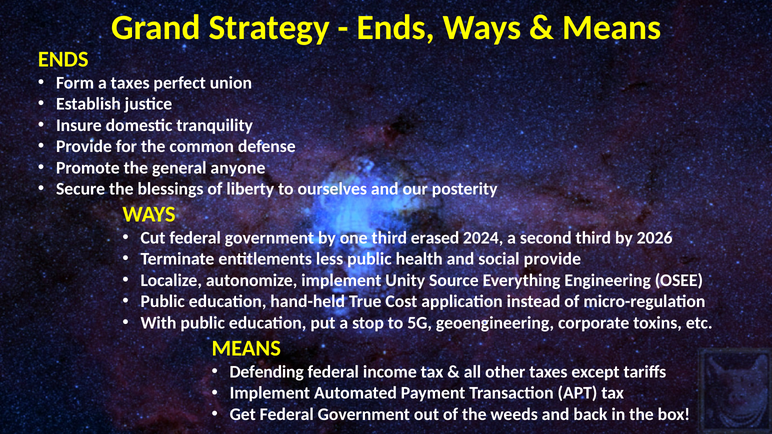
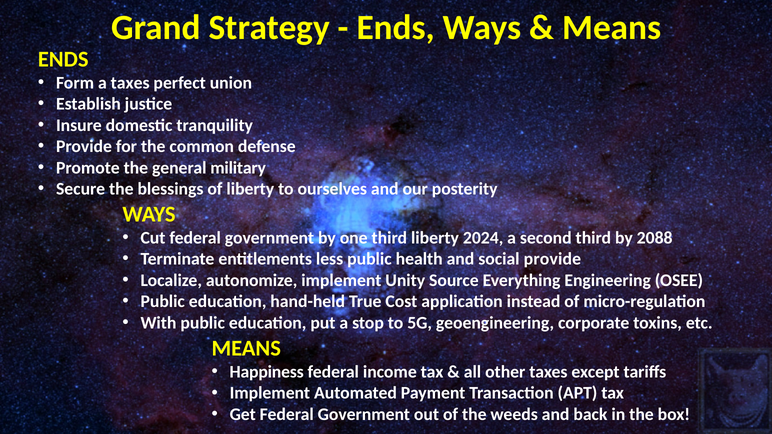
anyone: anyone -> military
third erased: erased -> liberty
2026: 2026 -> 2088
Defending: Defending -> Happiness
